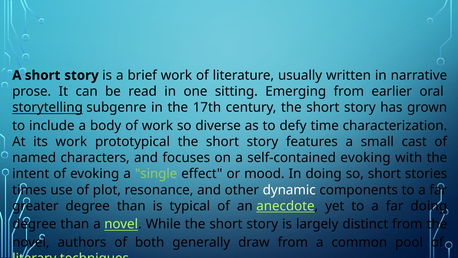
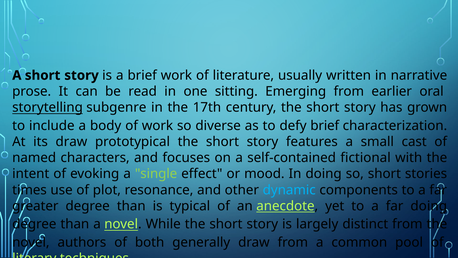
defy time: time -> brief
its work: work -> draw
self-contained evoking: evoking -> fictional
dynamic colour: white -> light blue
